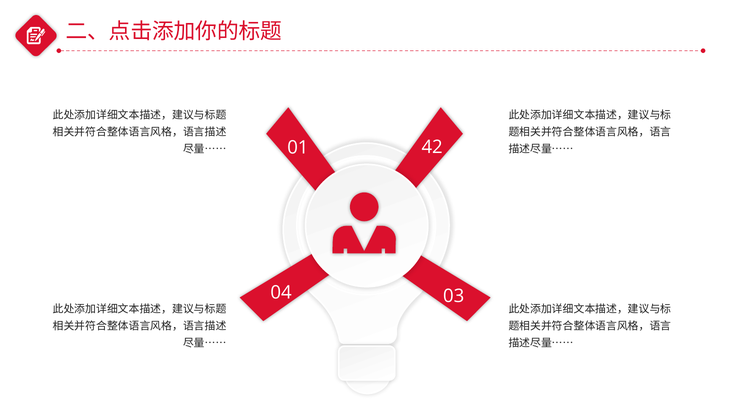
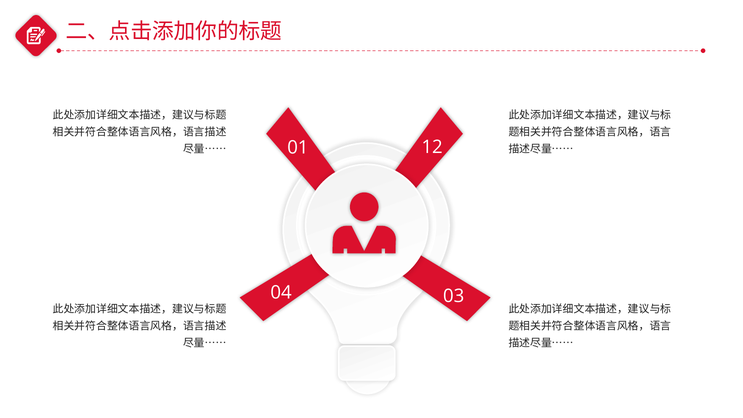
42: 42 -> 12
